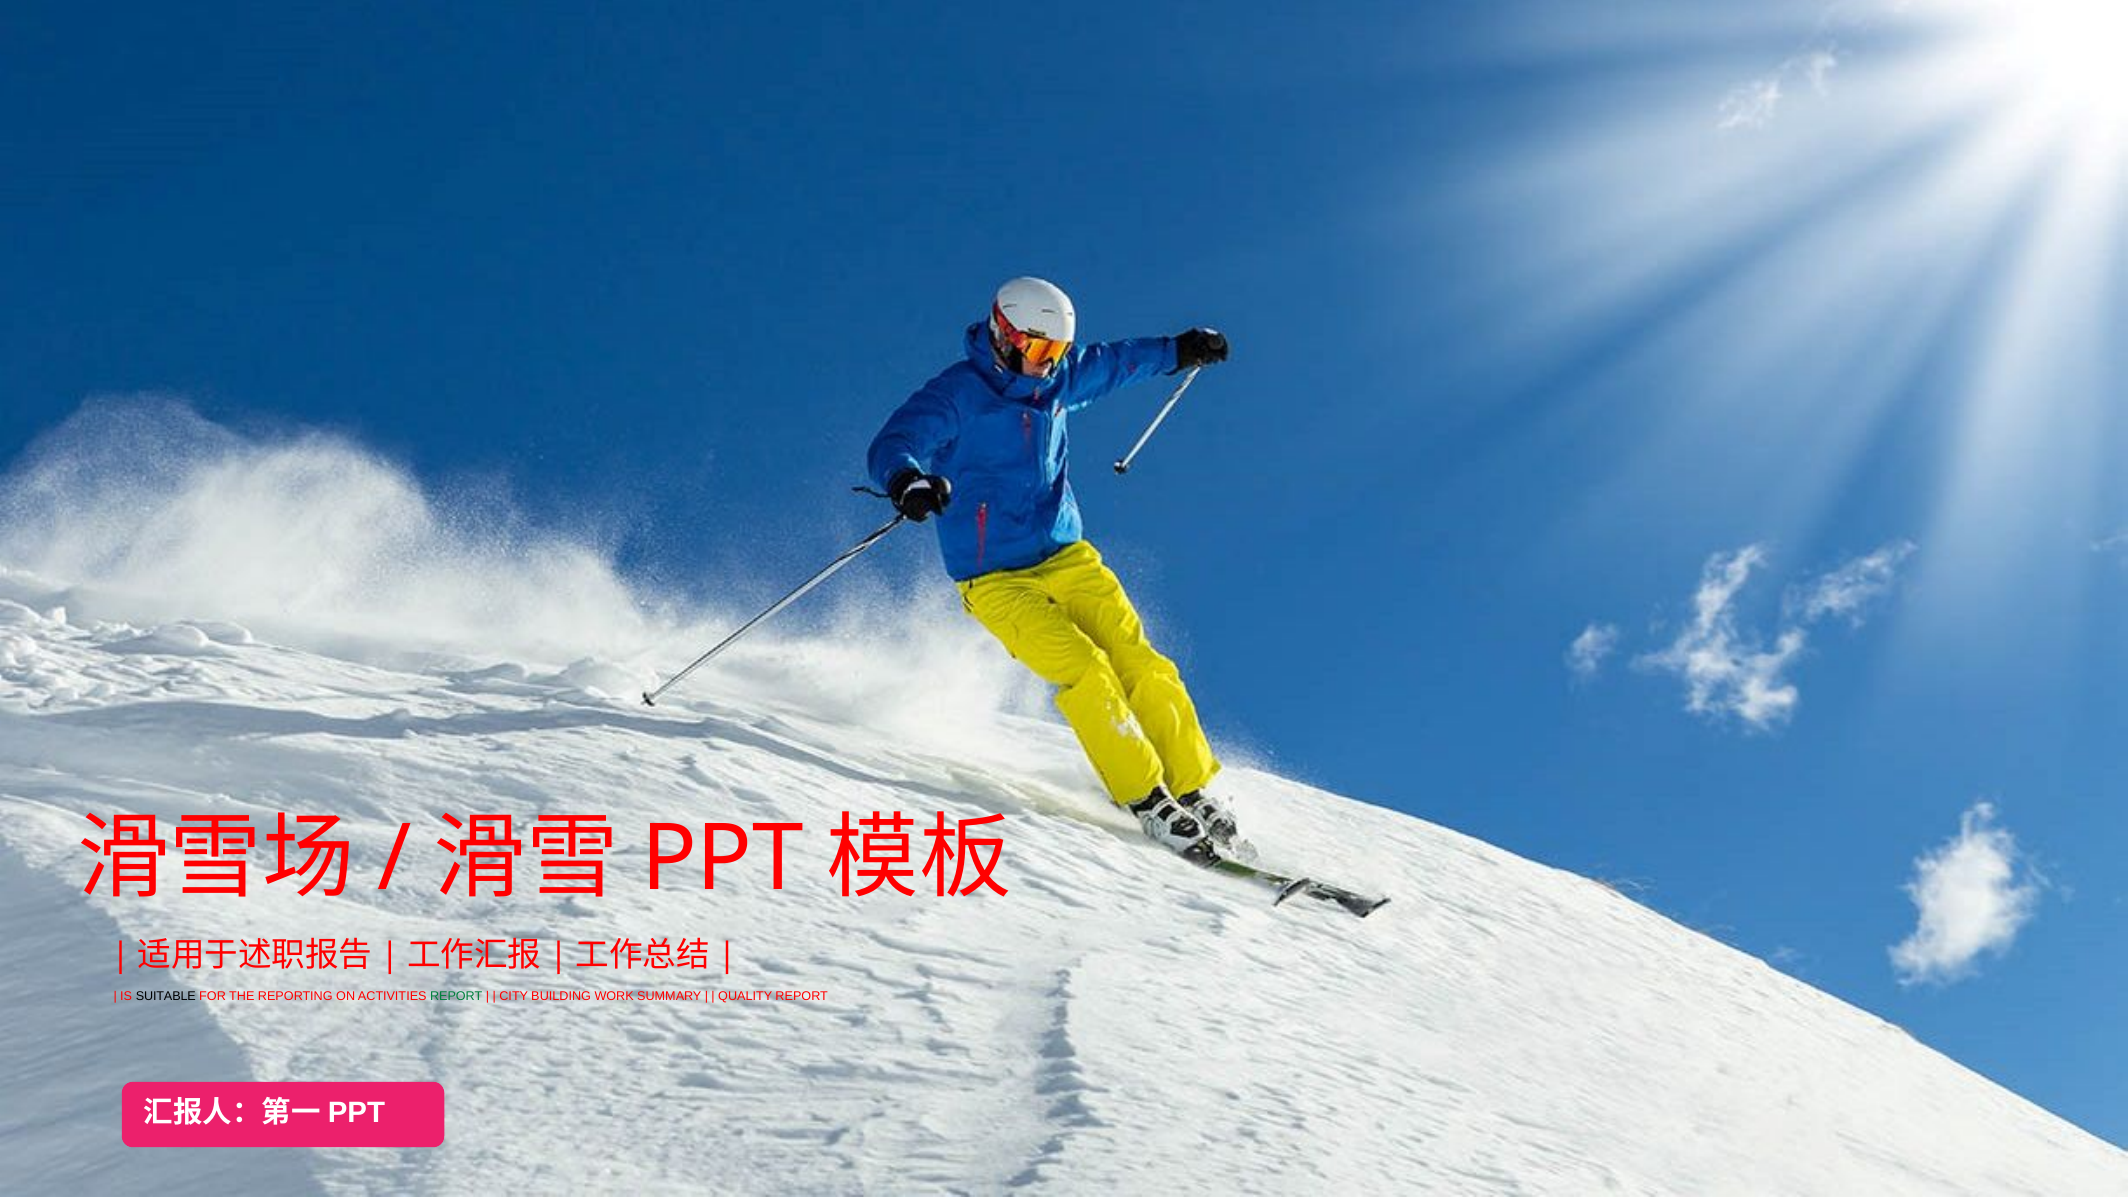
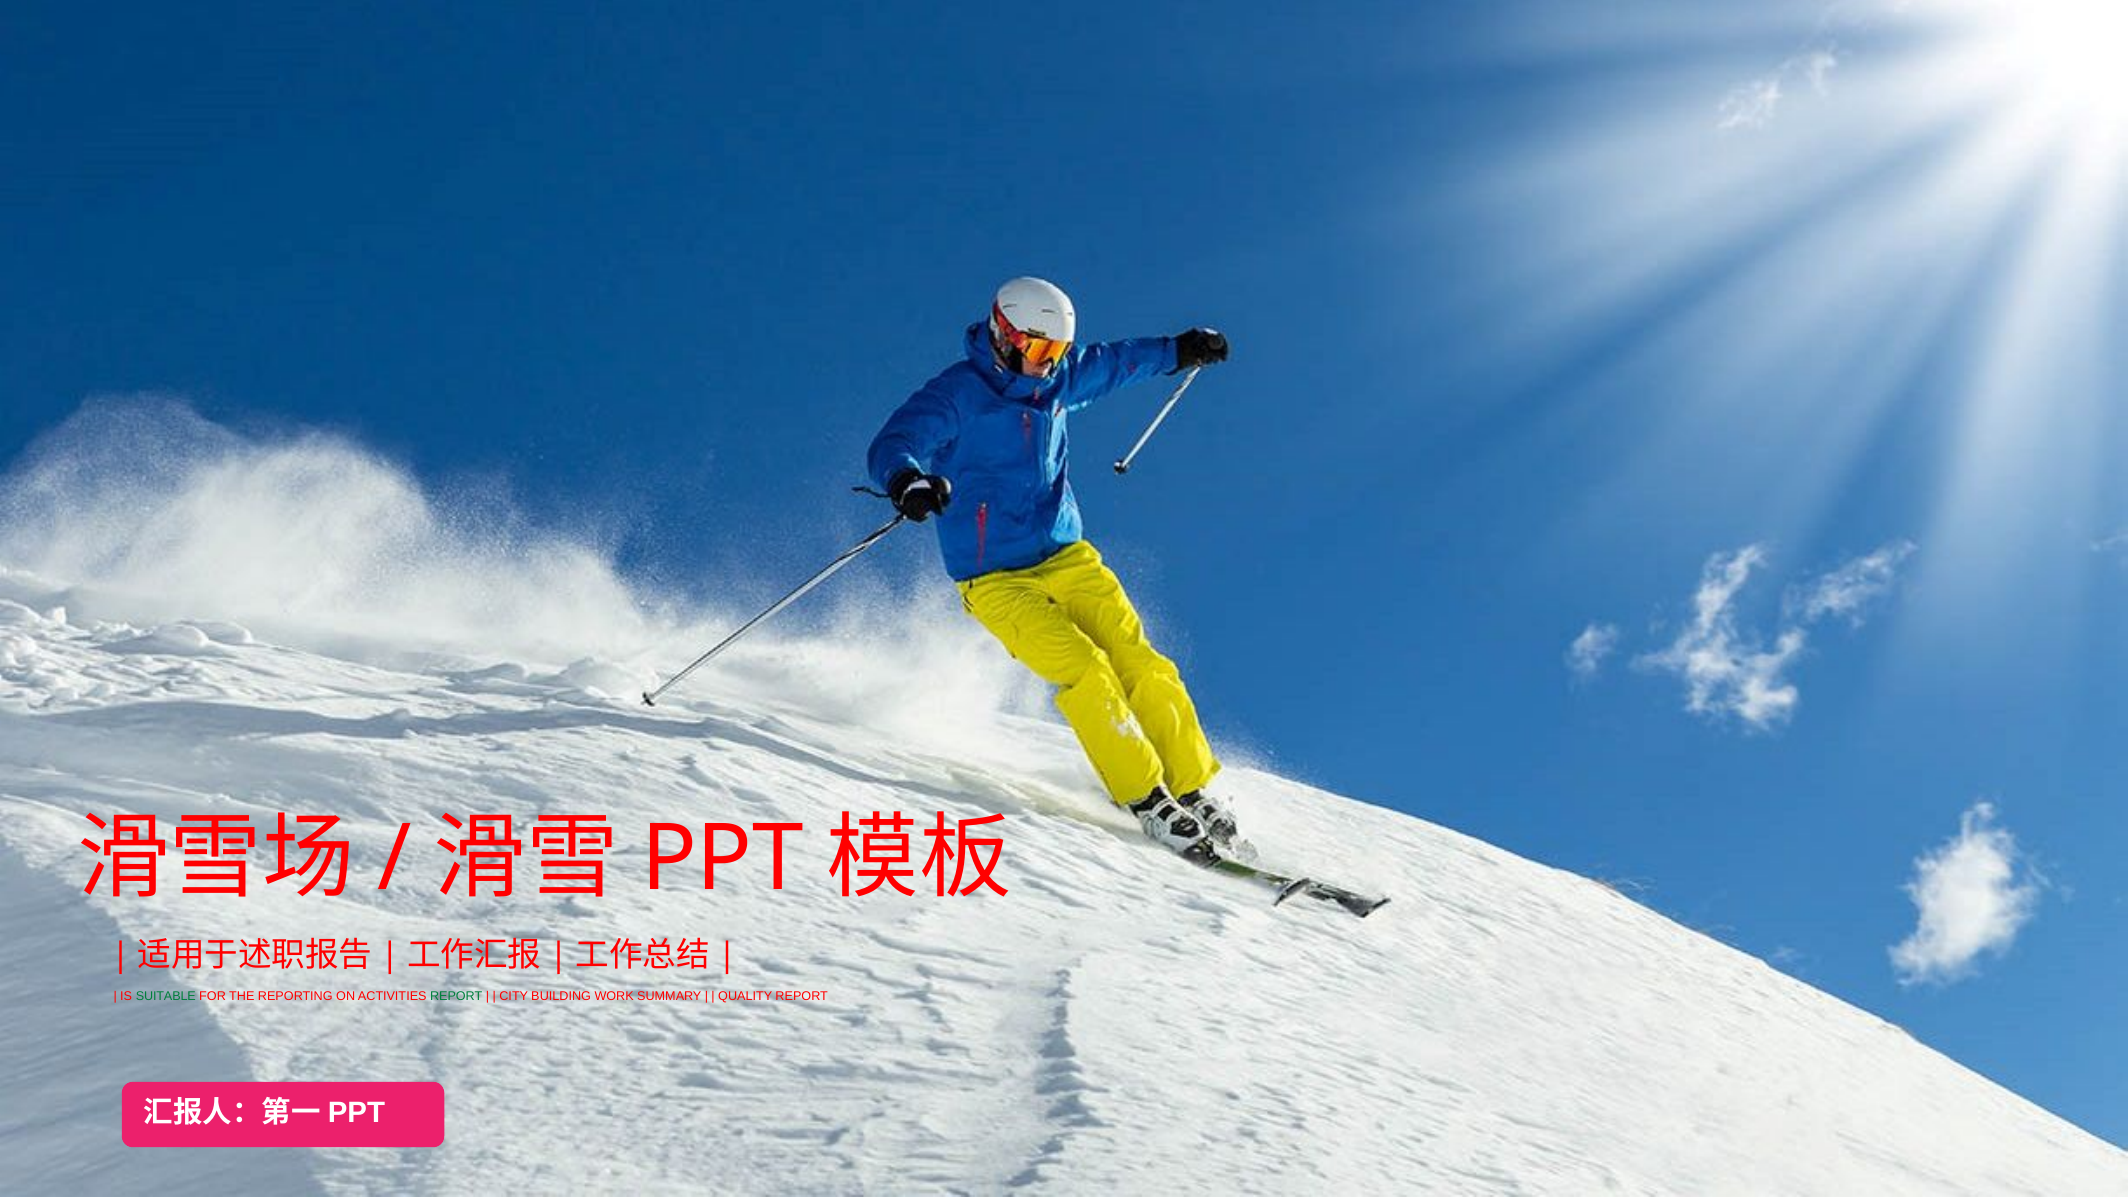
SUITABLE colour: black -> green
